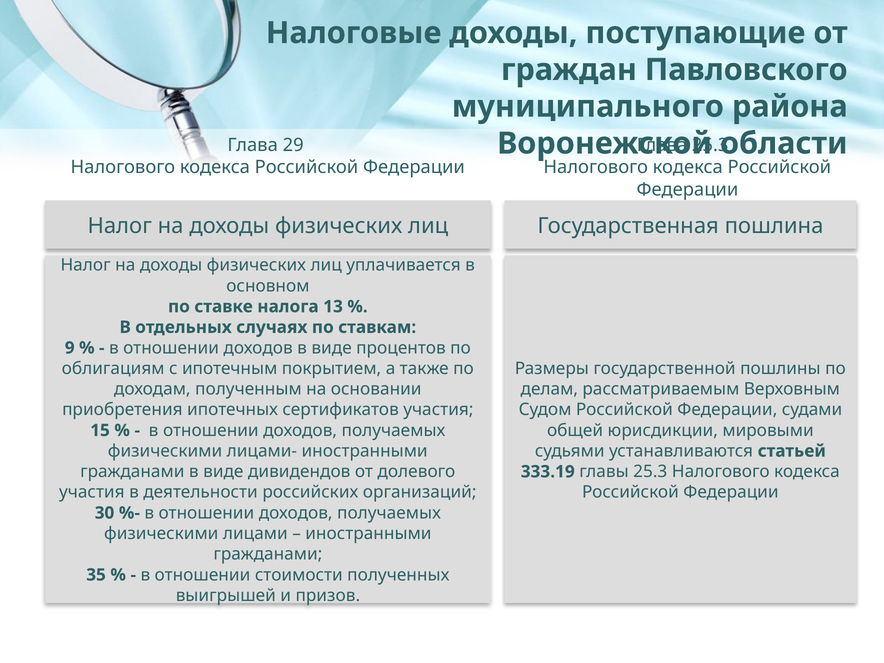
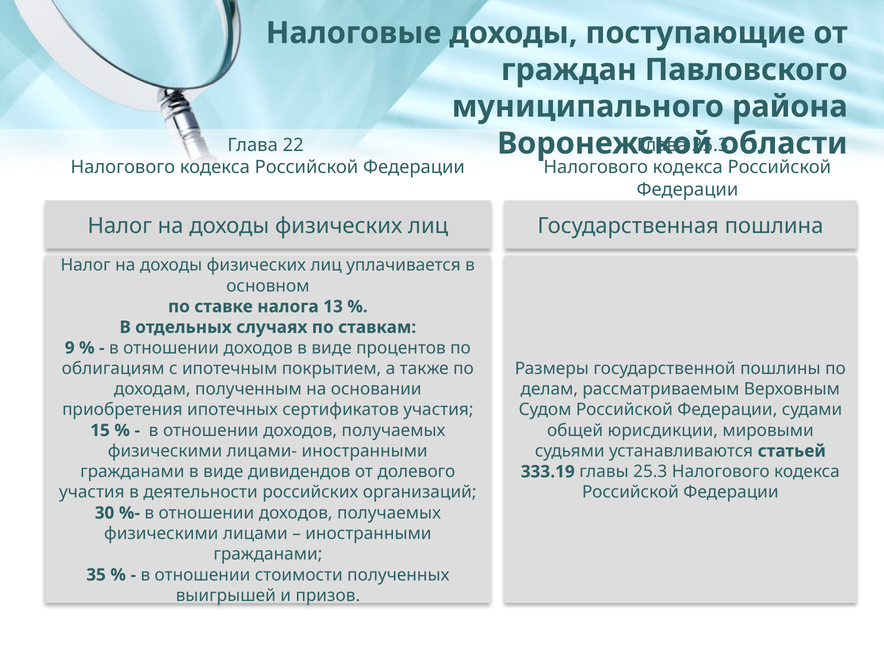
29: 29 -> 22
